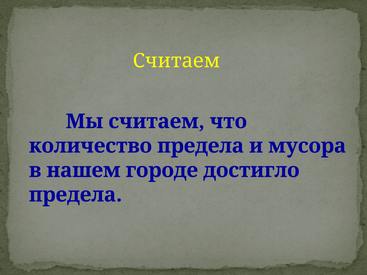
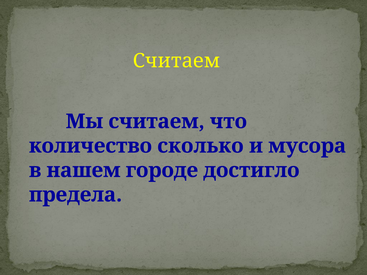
количество предела: предела -> сколько
